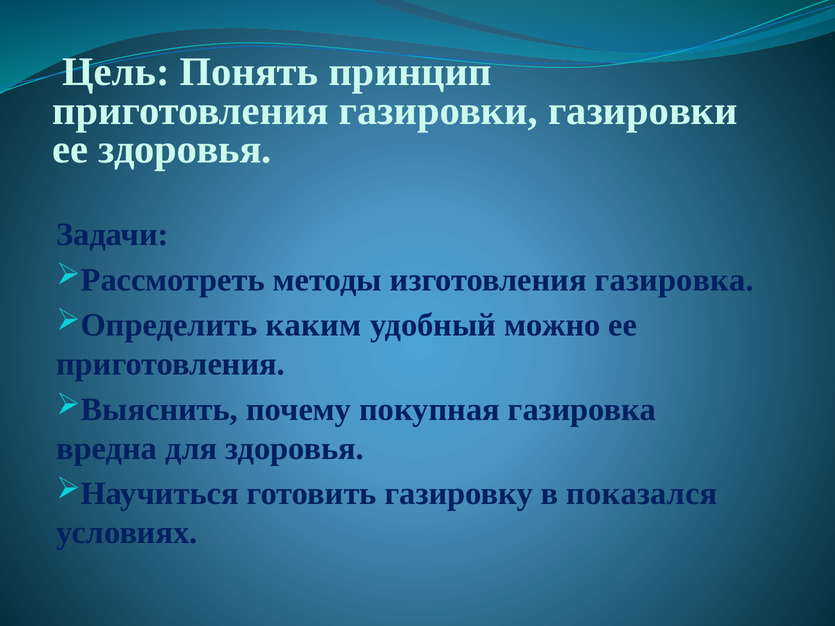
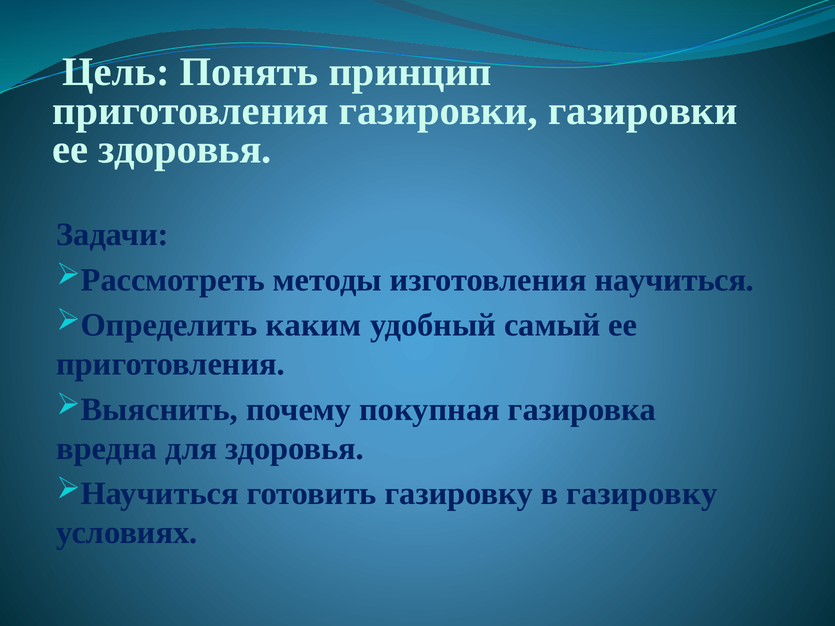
изготовления газировка: газировка -> научиться
можно: можно -> самый
в показался: показался -> газировку
